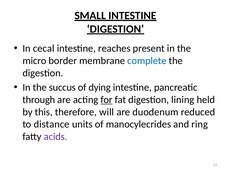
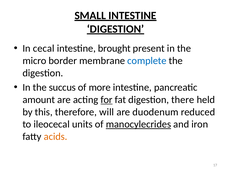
reaches: reaches -> brought
dying: dying -> more
through: through -> amount
lining: lining -> there
distance: distance -> ileocecal
manocylecrides underline: none -> present
ring: ring -> iron
acids colour: purple -> orange
